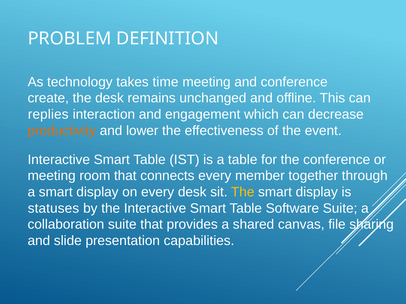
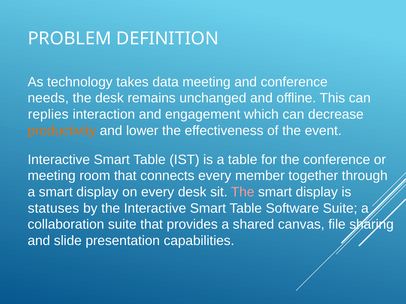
time: time -> data
create: create -> needs
The at (243, 192) colour: yellow -> pink
